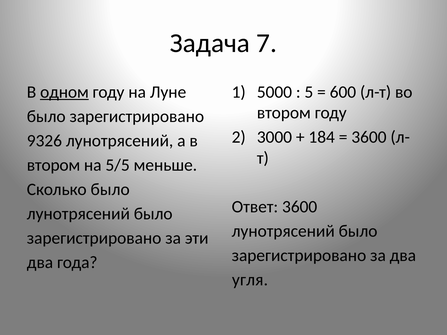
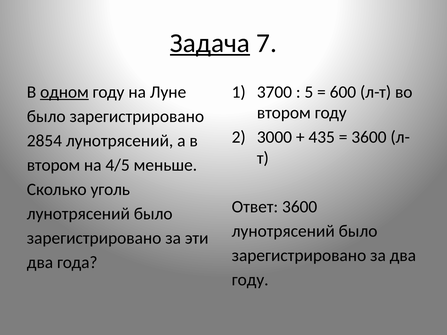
Задача underline: none -> present
5000: 5000 -> 3700
184: 184 -> 435
9326: 9326 -> 2854
5/5: 5/5 -> 4/5
Сколько было: было -> уголь
угля at (250, 280): угля -> году
